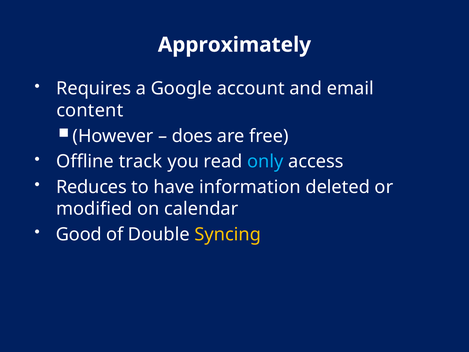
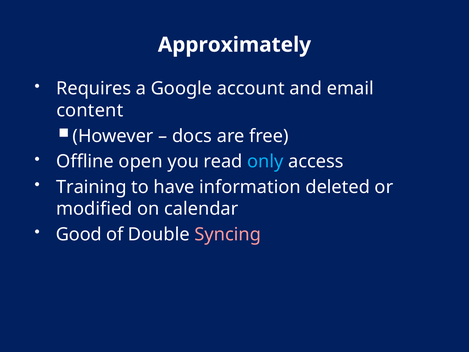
does: does -> docs
track: track -> open
Reduces: Reduces -> Training
Syncing colour: yellow -> pink
